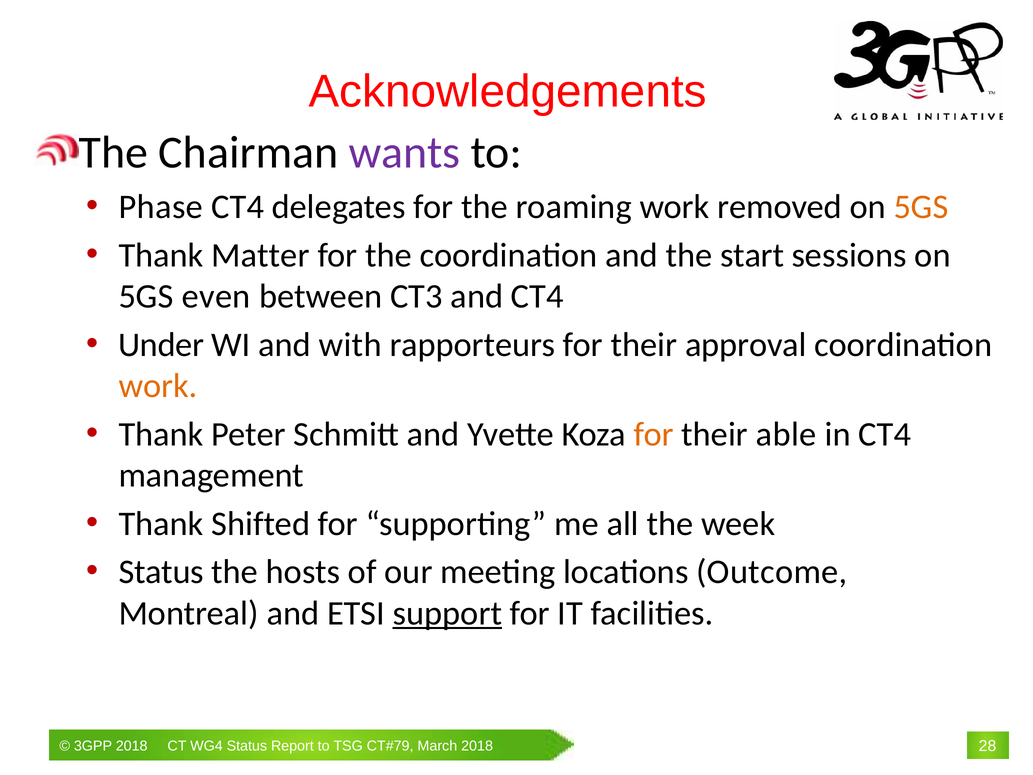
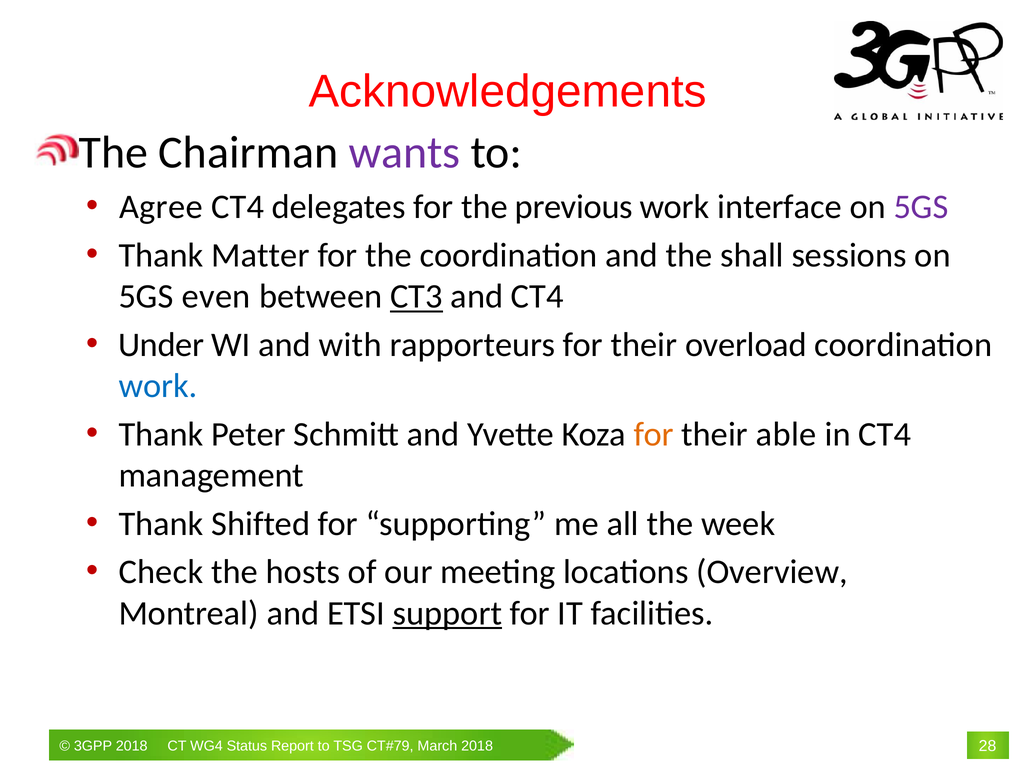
Phase: Phase -> Agree
roaming: roaming -> previous
removed: removed -> interface
5GS at (921, 207) colour: orange -> purple
start: start -> shall
CT3 underline: none -> present
approval: approval -> overload
work at (158, 386) colour: orange -> blue
Status at (161, 572): Status -> Check
Outcome: Outcome -> Overview
